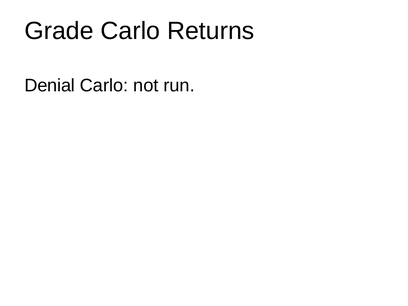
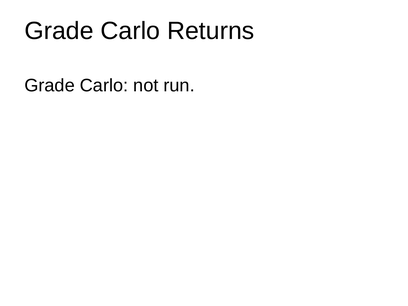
Denial at (50, 86): Denial -> Grade
